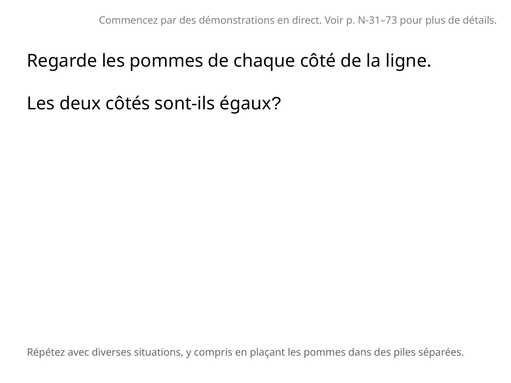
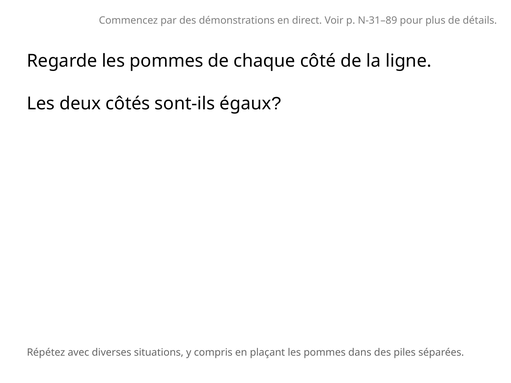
N-31–73: N-31–73 -> N-31–89
